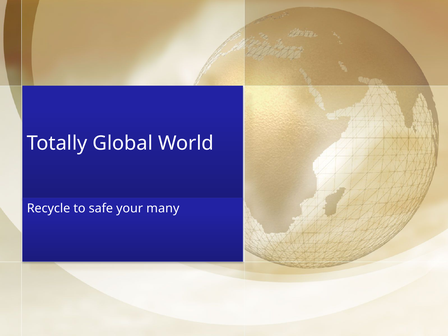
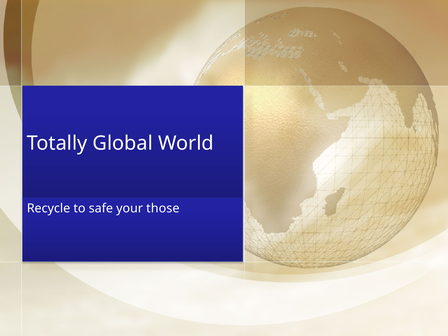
many: many -> those
